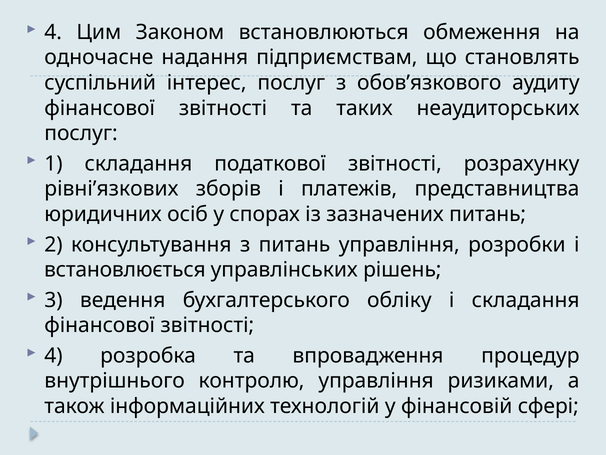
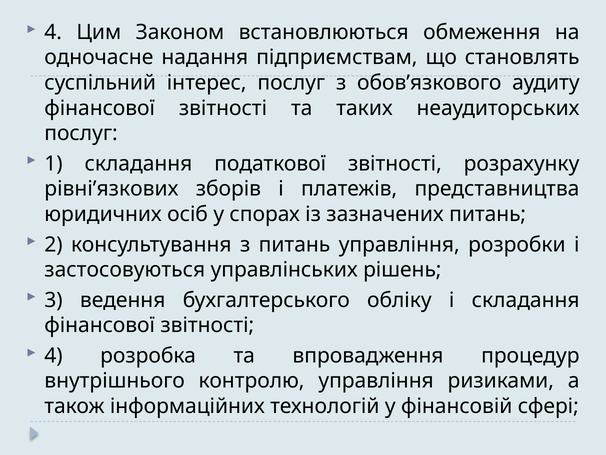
встановлюється: встановлюється -> застосовуються
